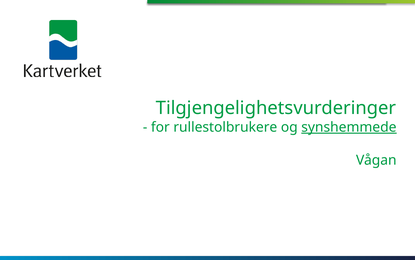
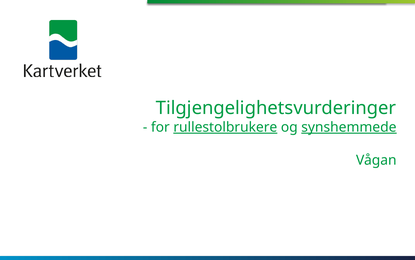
rullestolbrukere underline: none -> present
